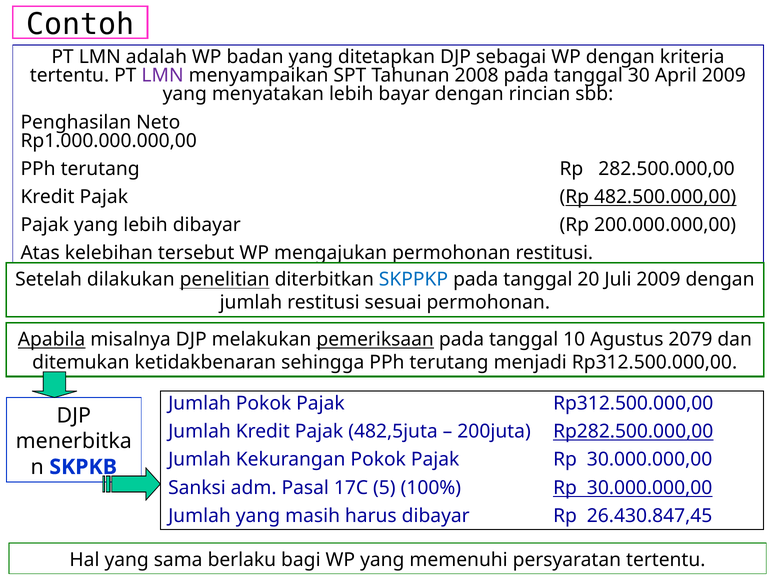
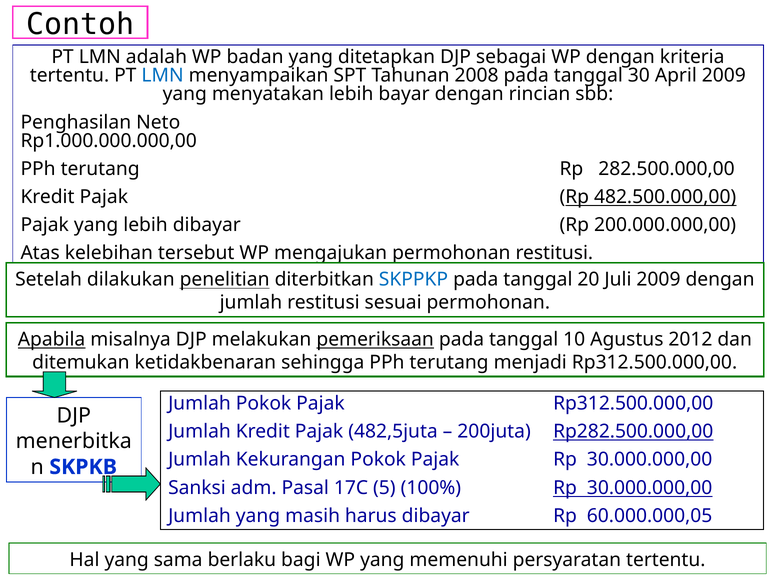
LMN at (163, 76) colour: purple -> blue
2079: 2079 -> 2012
26.430.847,45: 26.430.847,45 -> 60.000.000,05
